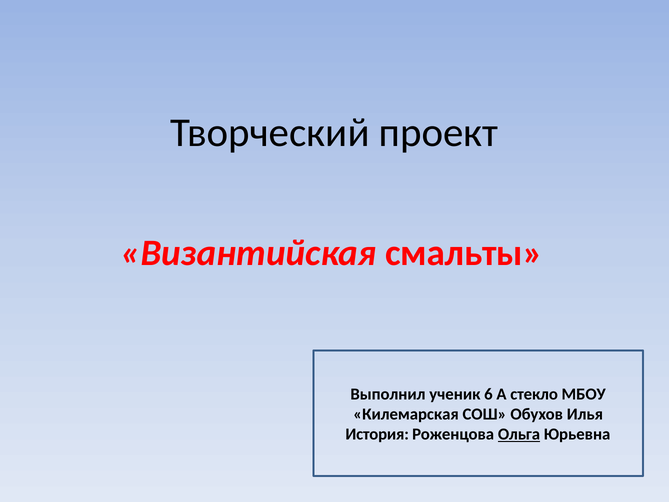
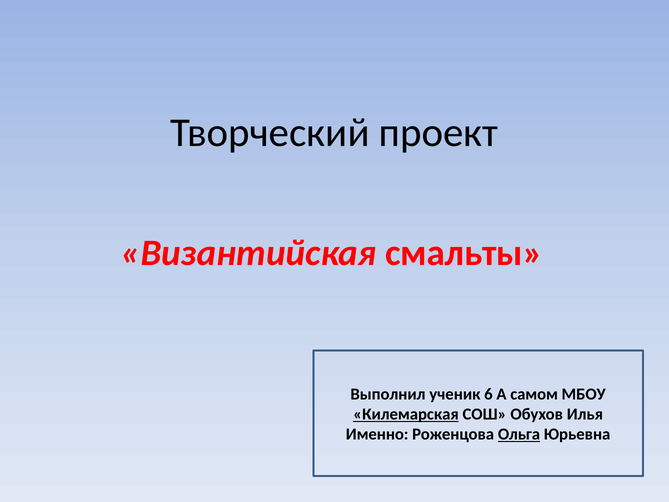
стекло: стекло -> самом
Килемарская underline: none -> present
История: История -> Именно
